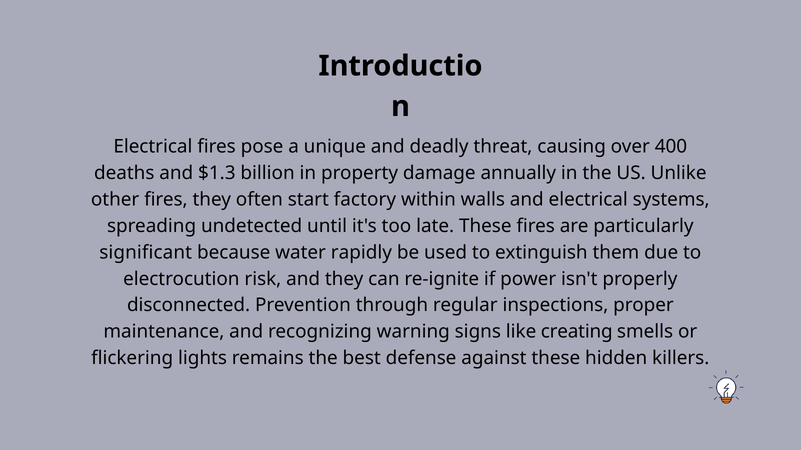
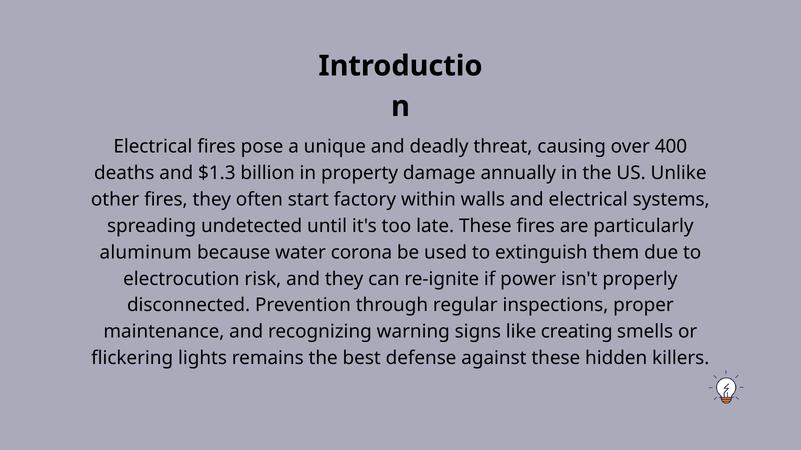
significant: significant -> aluminum
rapidly: rapidly -> corona
